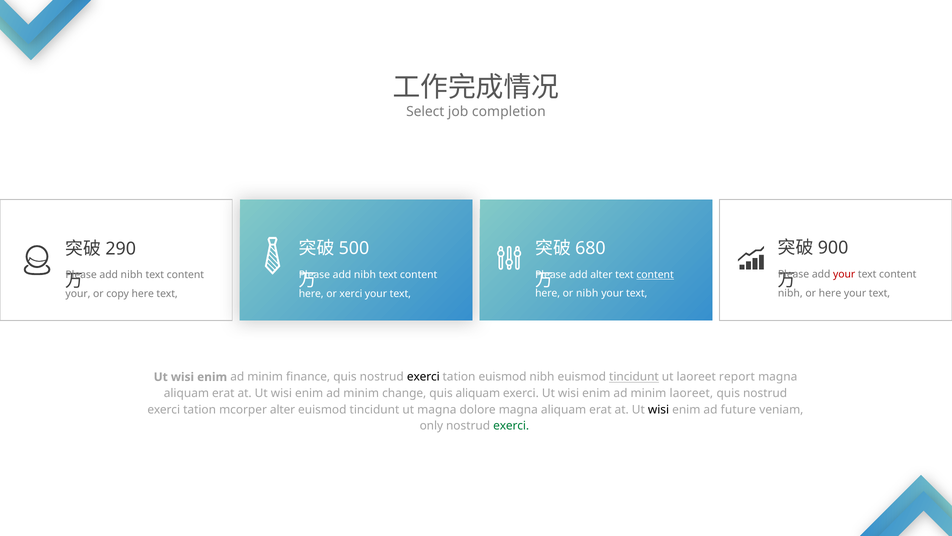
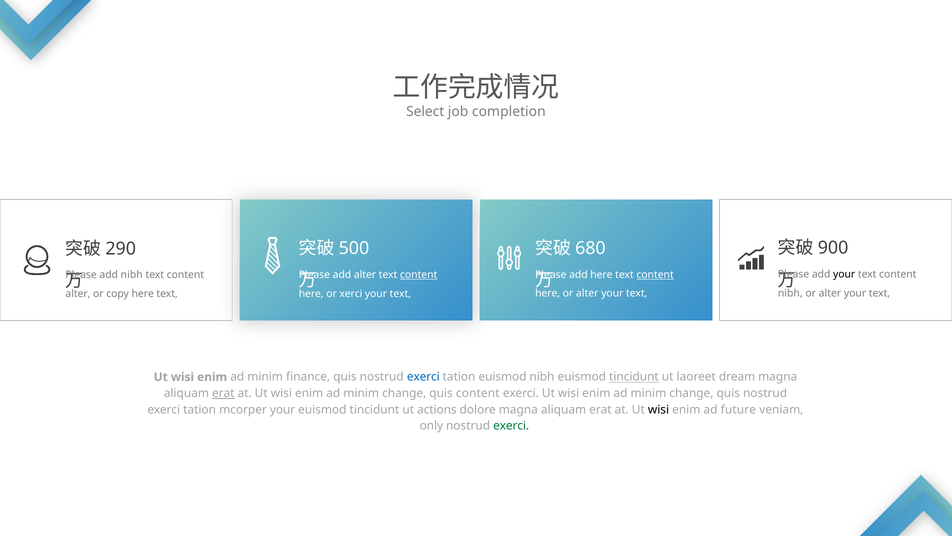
your at (844, 274) colour: red -> black
add alter: alter -> here
nibh at (365, 275): nibh -> alter
content at (419, 275) underline: none -> present
here at (830, 293): here -> alter
here or nibh: nibh -> alter
your at (78, 293): your -> alter
exerci at (423, 377) colour: black -> blue
report: report -> dream
erat at (223, 393) underline: none -> present
quis aliquam: aliquam -> content
laoreet at (691, 393): laoreet -> change
mcorper alter: alter -> your
ut magna: magna -> actions
